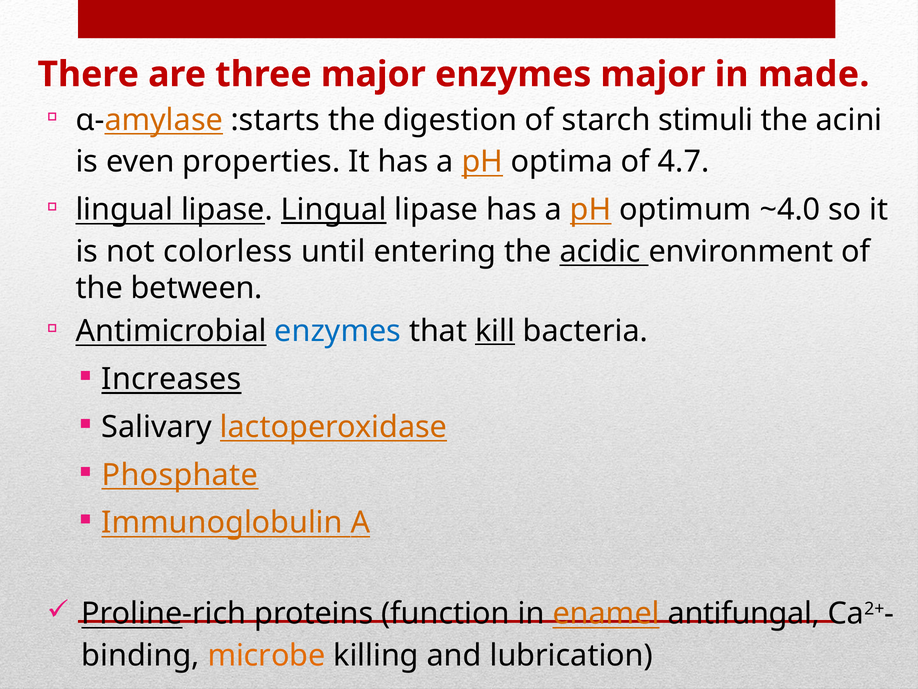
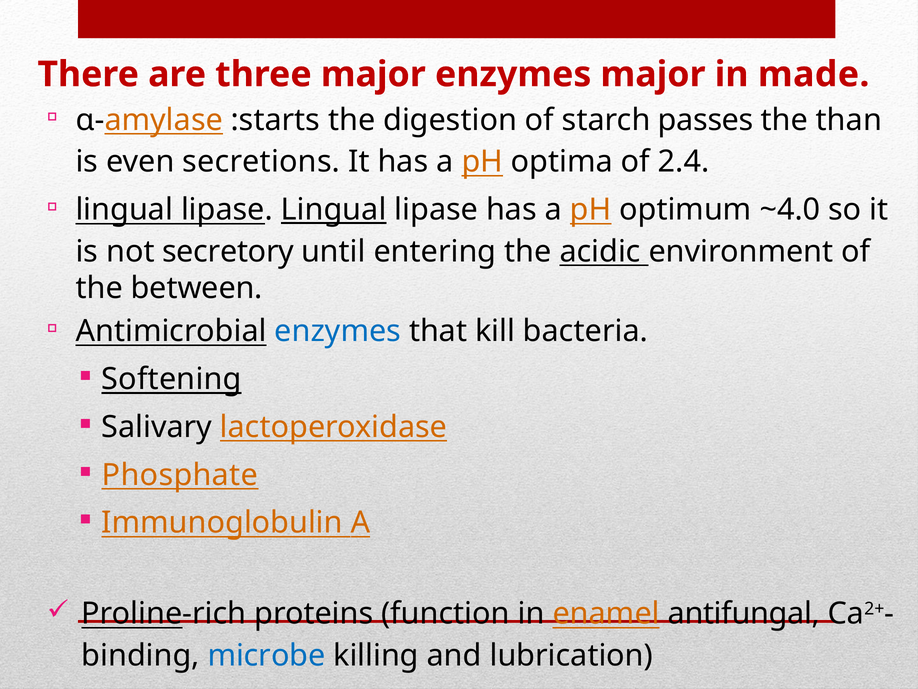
stimuli: stimuli -> passes
acini: acini -> than
properties: properties -> secretions
4.7: 4.7 -> 2.4
colorless: colorless -> secretory
kill underline: present -> none
Increases: Increases -> Softening
microbe colour: orange -> blue
